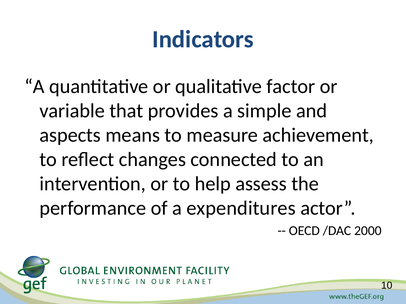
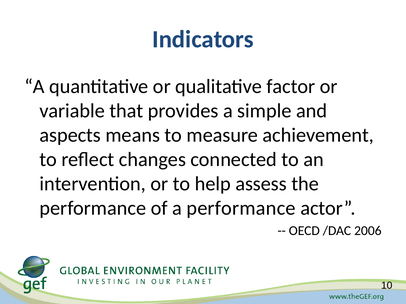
a expenditures: expenditures -> performance
2000: 2000 -> 2006
